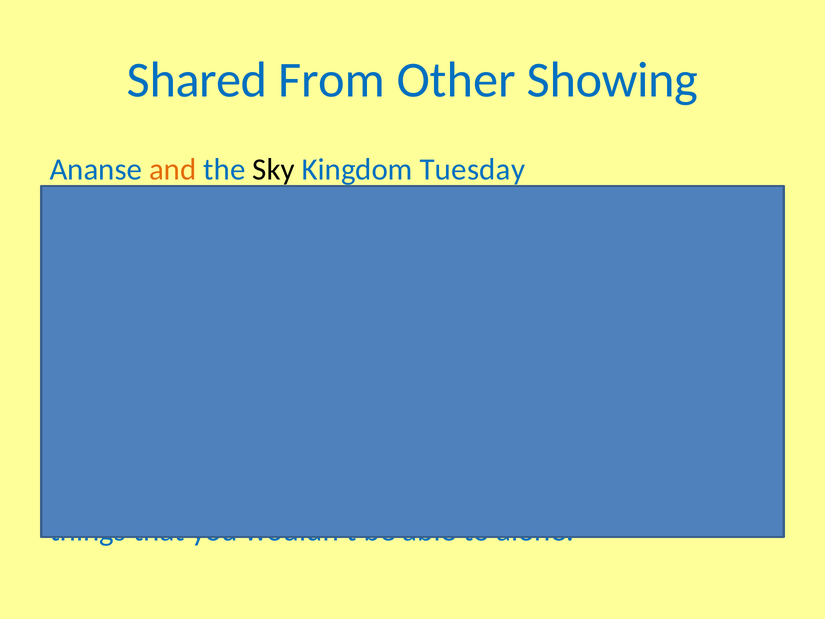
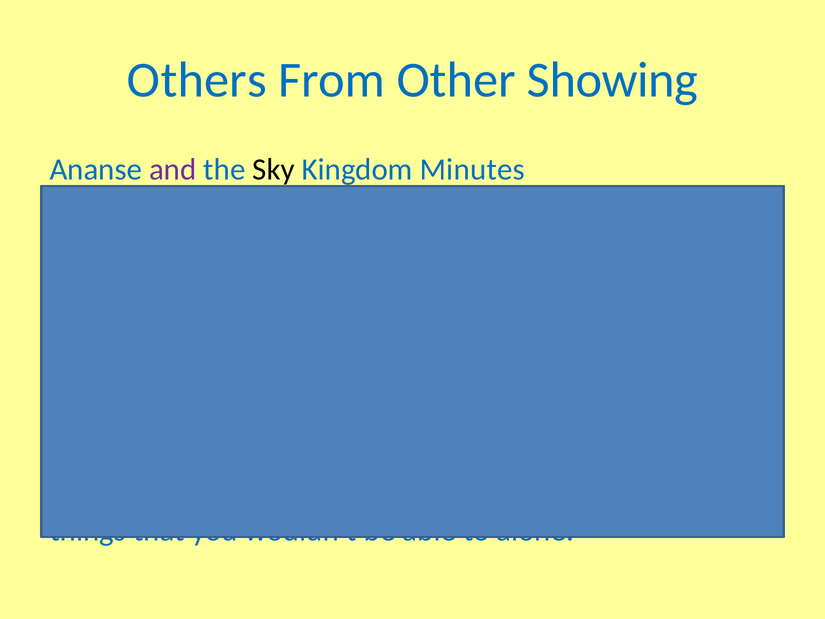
Shared at (197, 80): Shared -> Others
and at (173, 169) colour: orange -> purple
Tuesday: Tuesday -> Minutes
